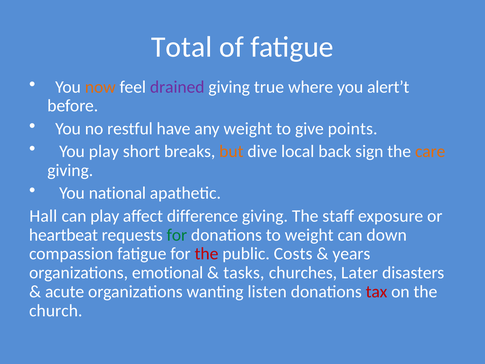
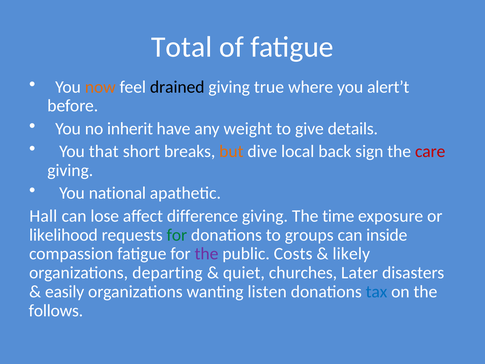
drained colour: purple -> black
restful: restful -> inherit
points: points -> details
You play: play -> that
care colour: orange -> red
can play: play -> lose
staff: staff -> time
heartbeat: heartbeat -> likelihood
to weight: weight -> groups
down: down -> inside
the at (207, 254) colour: red -> purple
years: years -> likely
emotional: emotional -> departing
tasks: tasks -> quiet
acute: acute -> easily
tax colour: red -> blue
church: church -> follows
